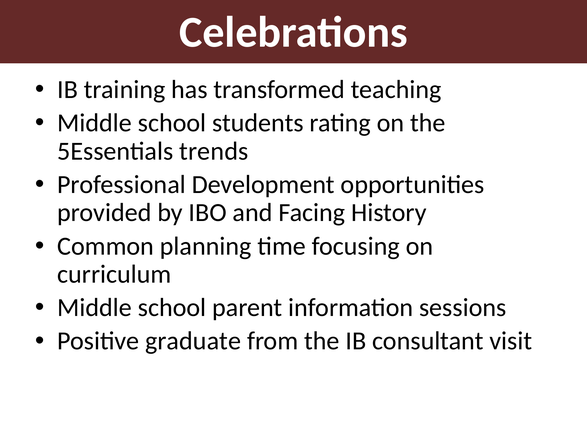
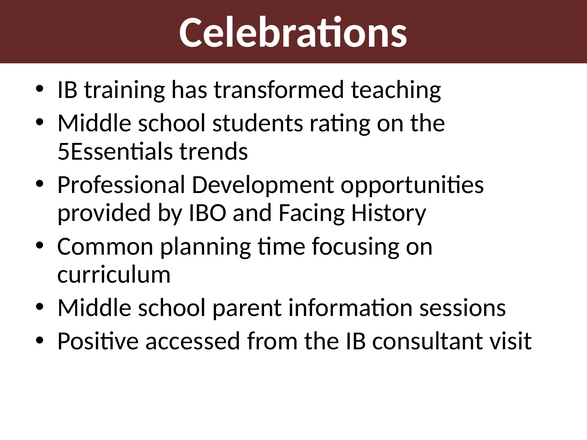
graduate: graduate -> accessed
